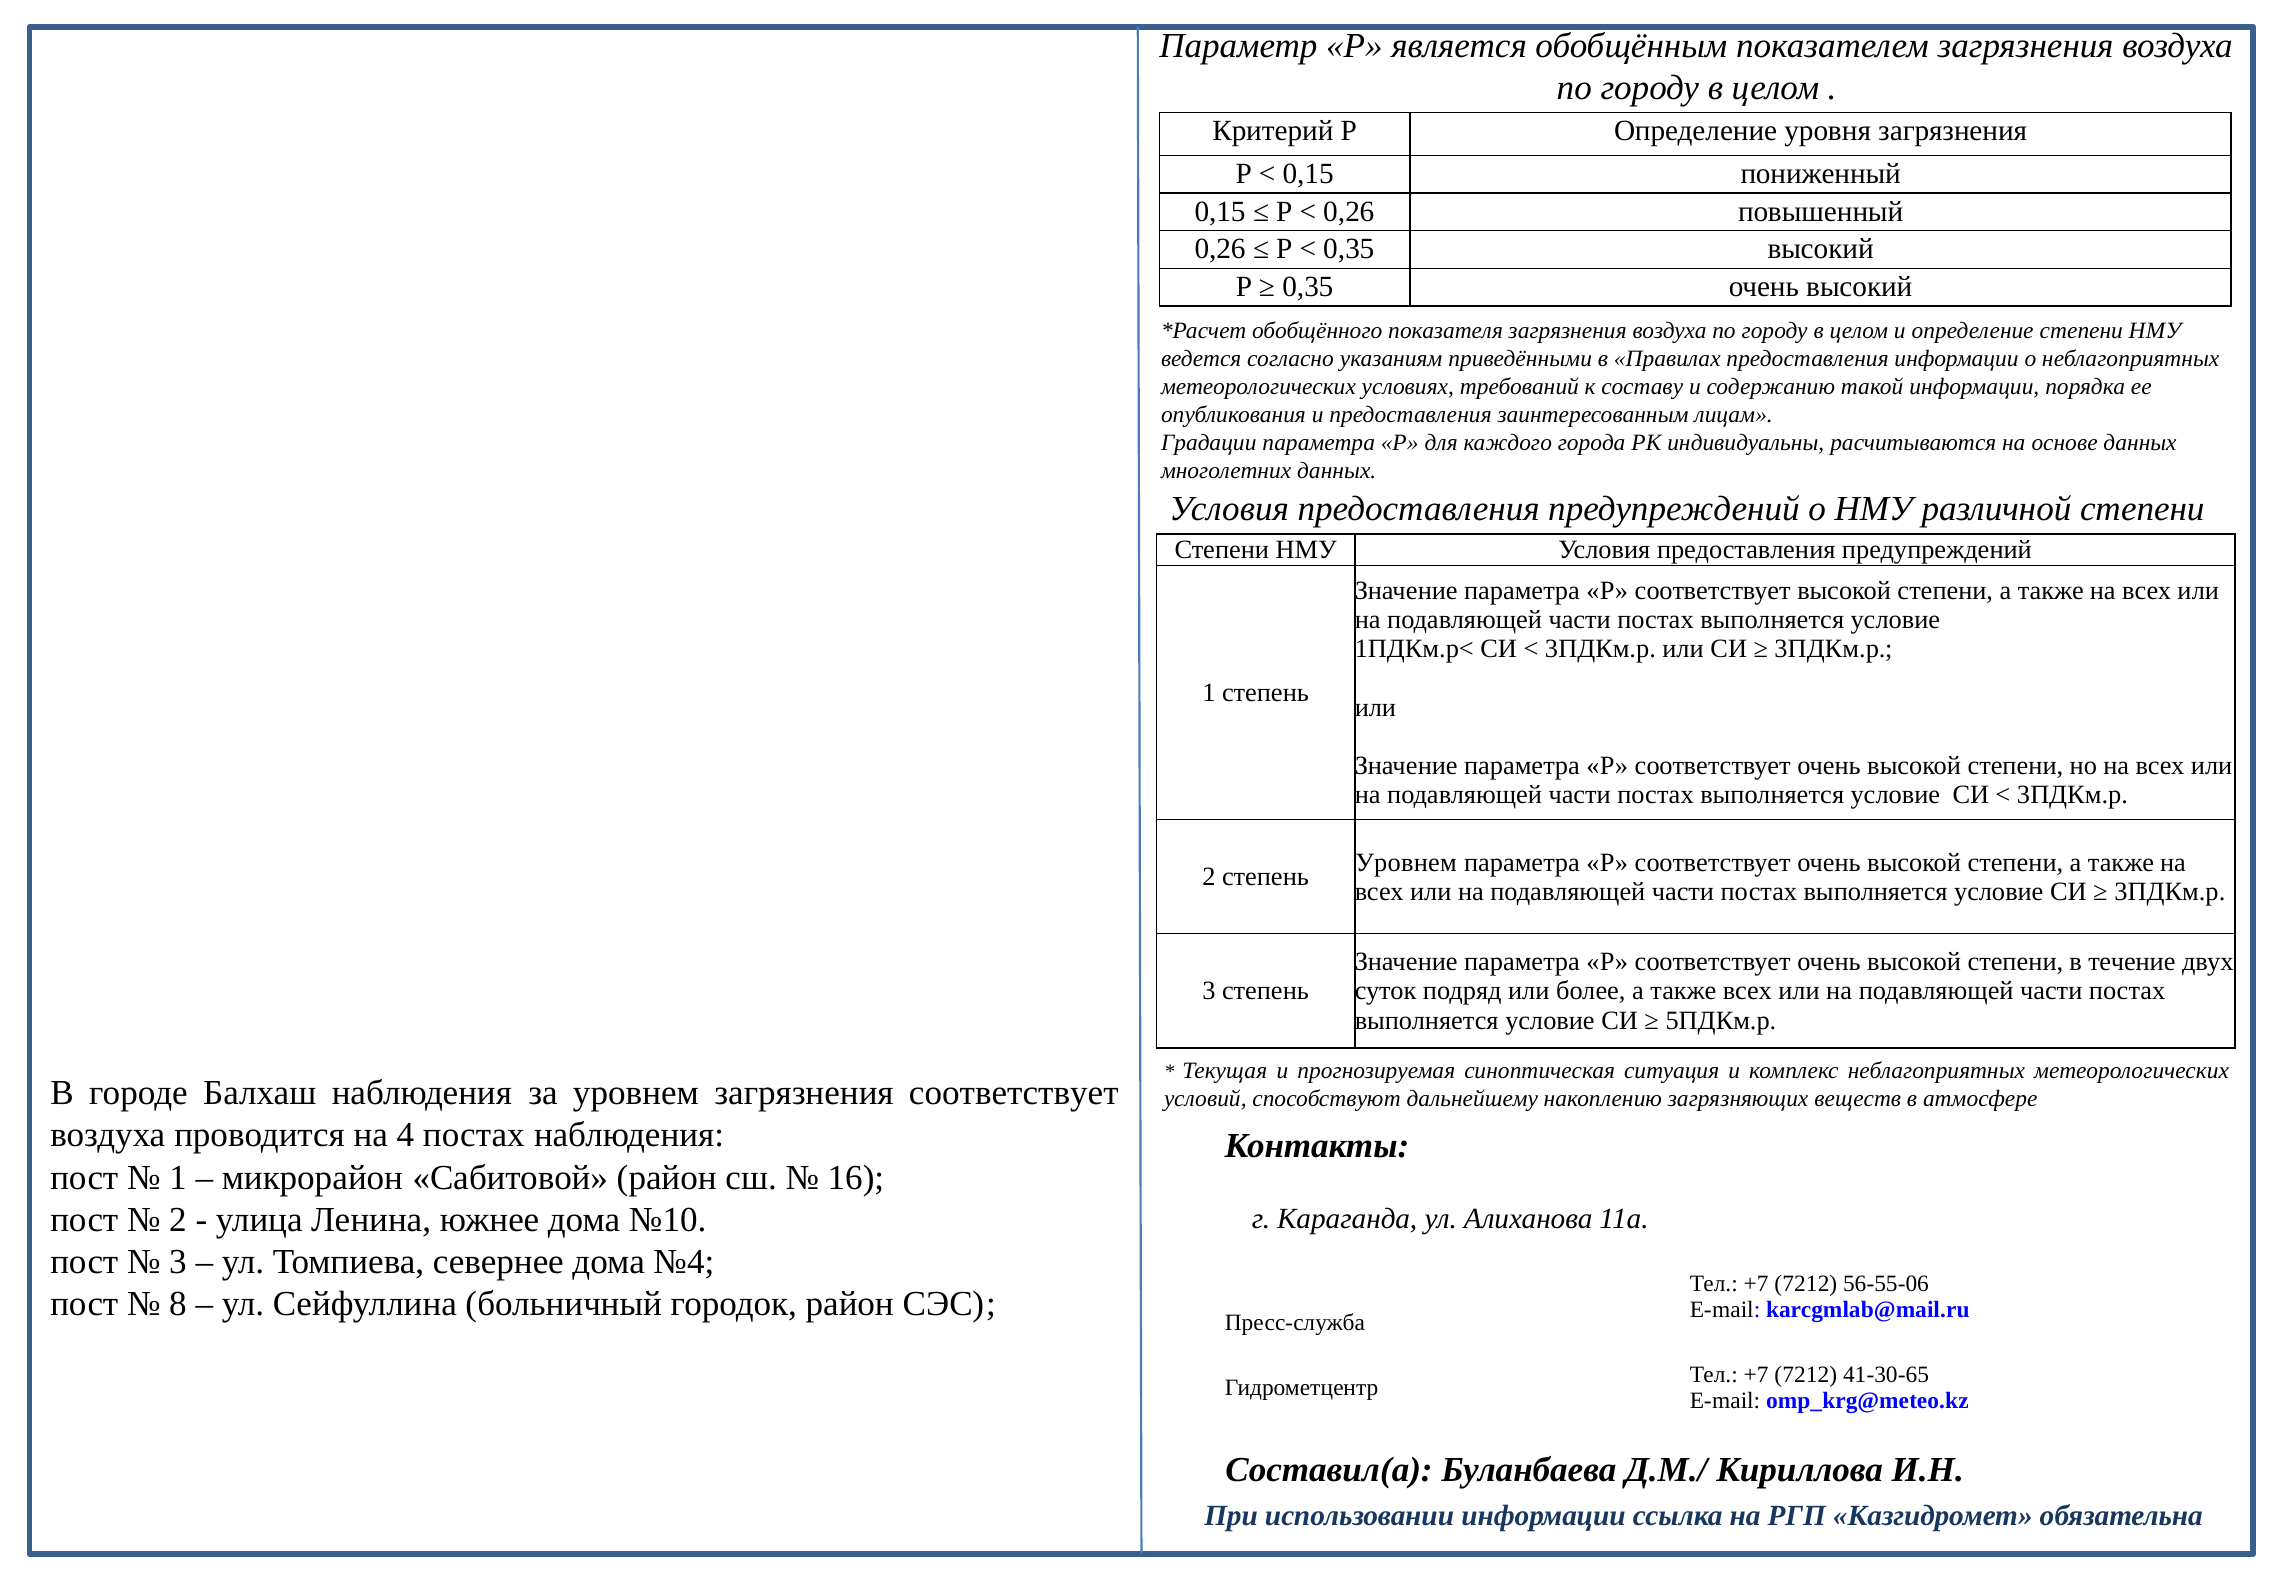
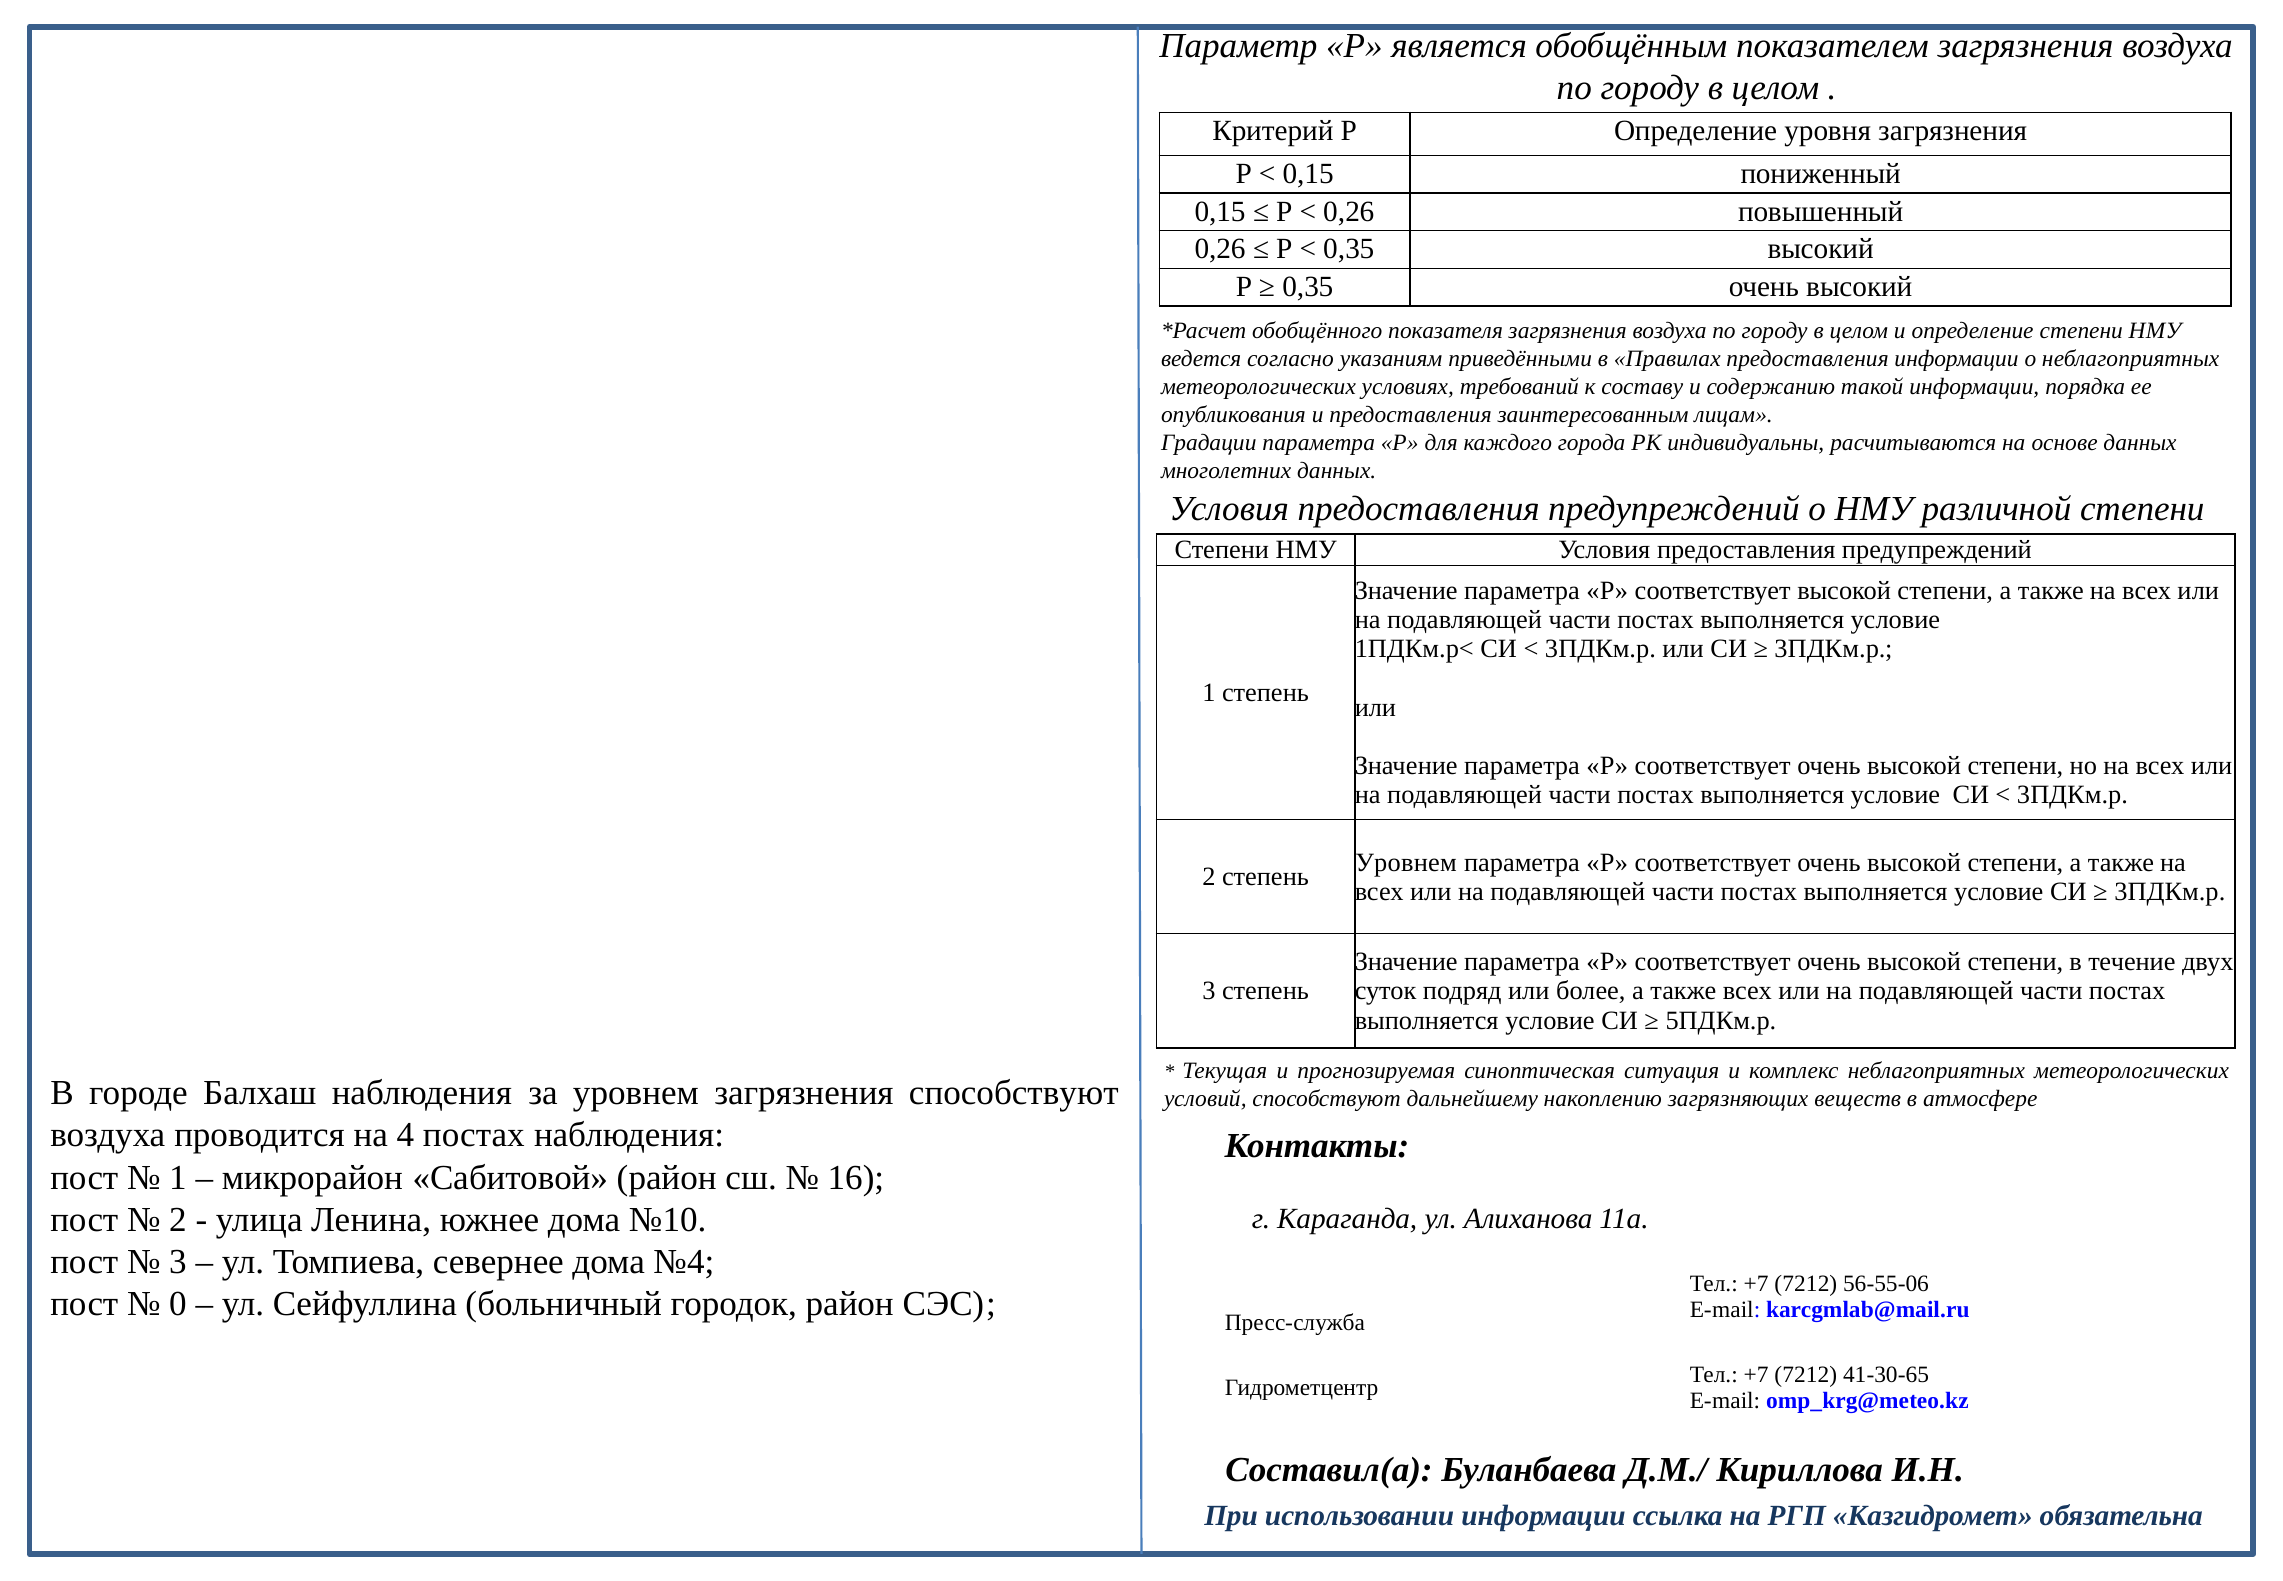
загрязнения соответствует: соответствует -> способствуют
8: 8 -> 0
